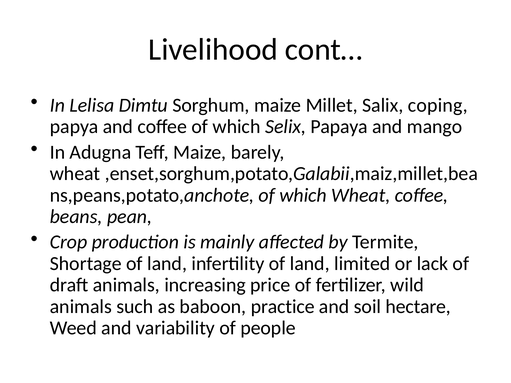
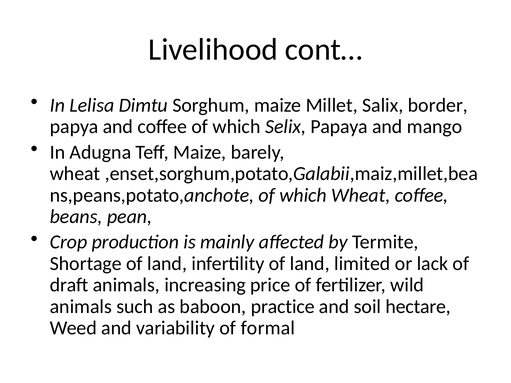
coping: coping -> border
people: people -> formal
